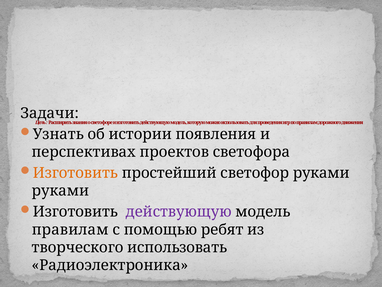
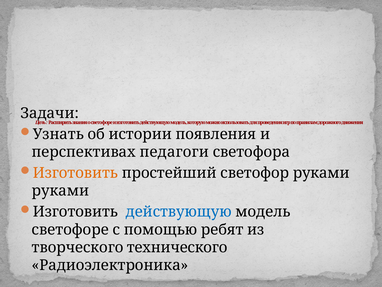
проектов: проектов -> педагоги
действующую at (179, 211) colour: purple -> blue
правилам at (70, 229): правилам -> светофоре
творческого использовать: использовать -> технического
